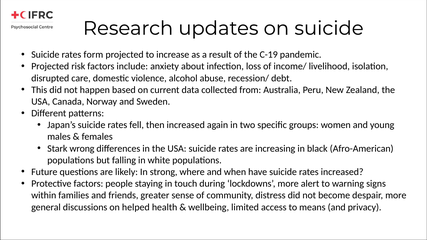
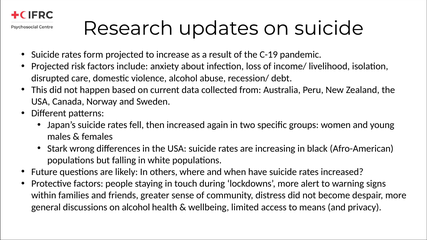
strong: strong -> others
on helped: helped -> alcohol
